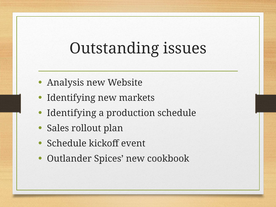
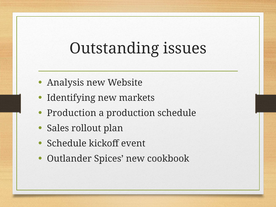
Identifying at (72, 113): Identifying -> Production
